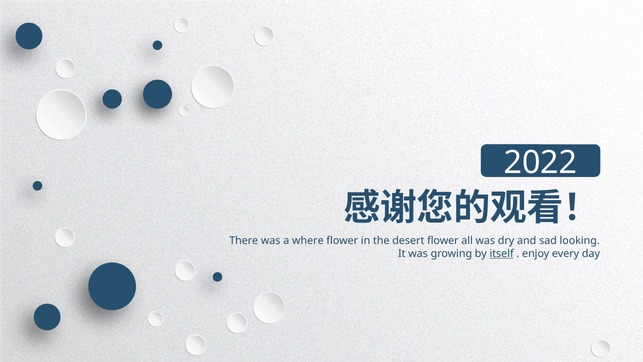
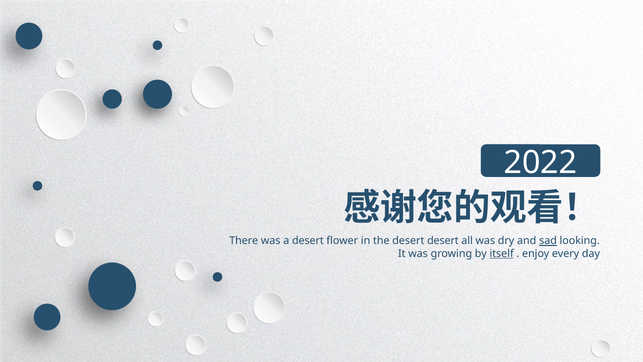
a where: where -> desert
desert flower: flower -> desert
sad underline: none -> present
